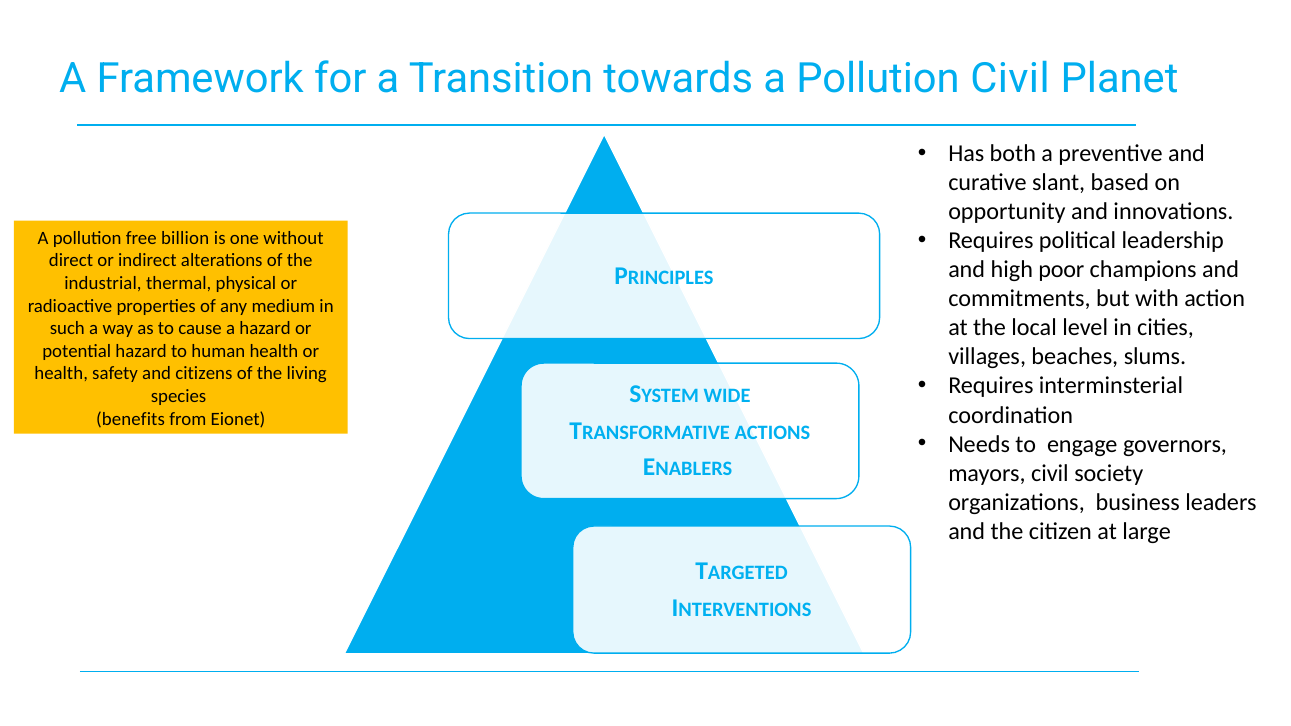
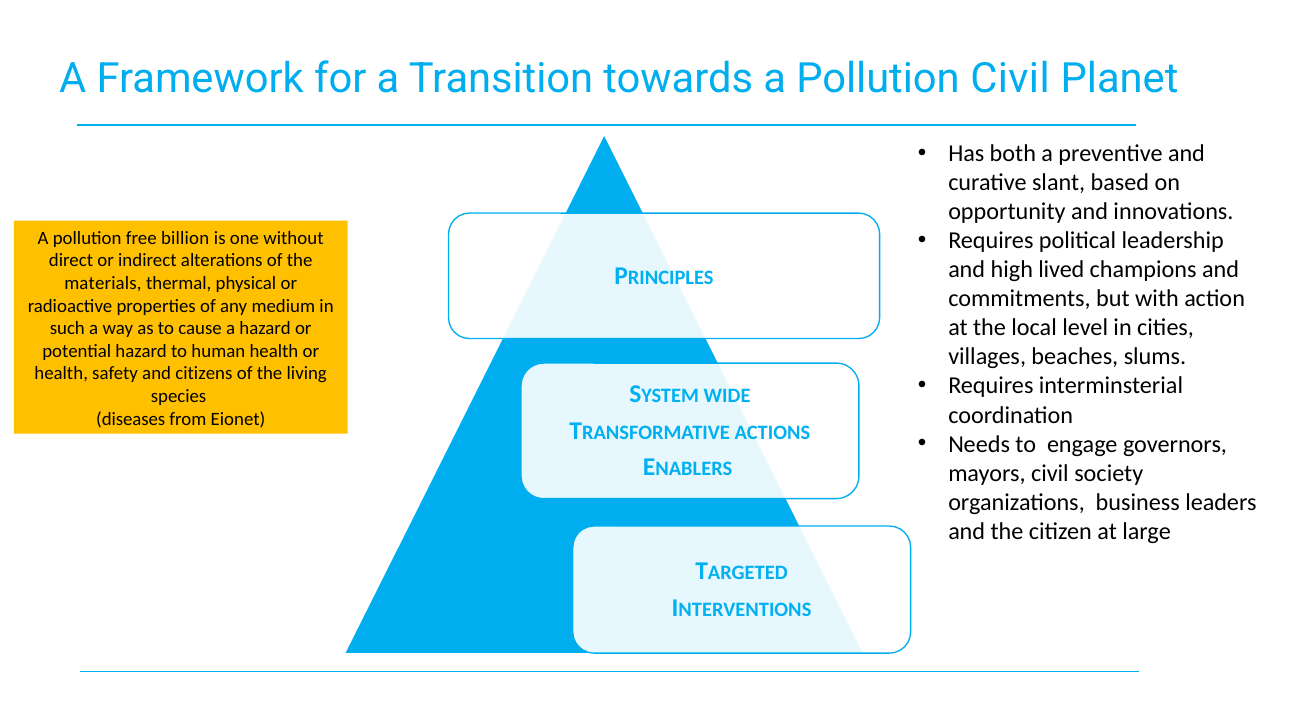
poor: poor -> lived
industrial: industrial -> materials
benefits: benefits -> diseases
